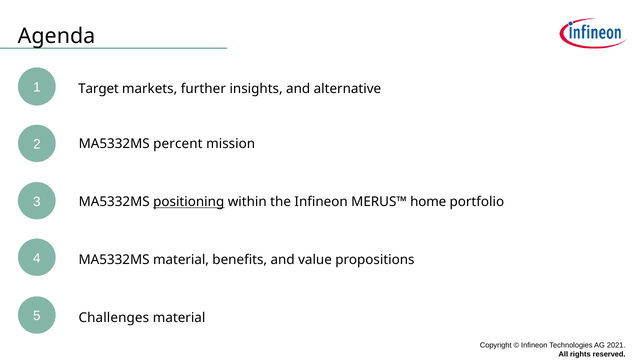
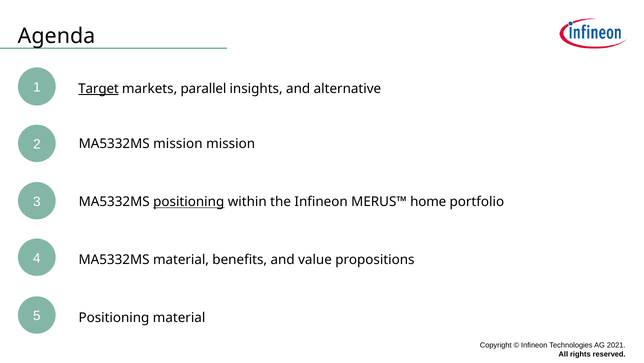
Target underline: none -> present
further: further -> parallel
MA5332MS percent: percent -> mission
5 Challenges: Challenges -> Positioning
